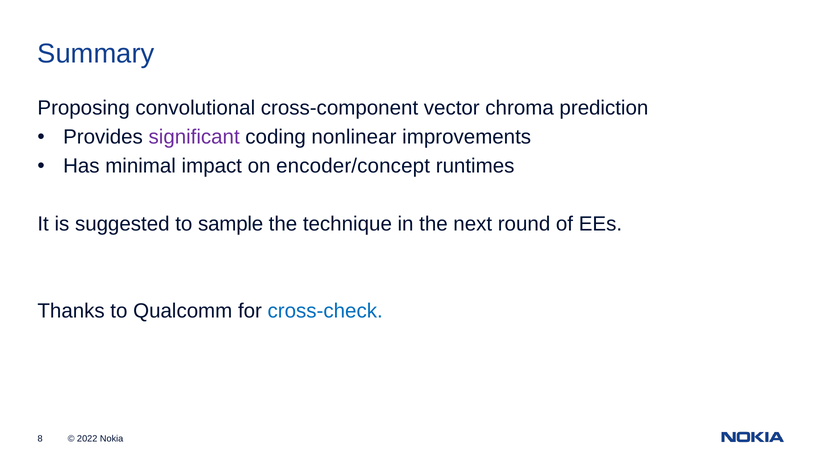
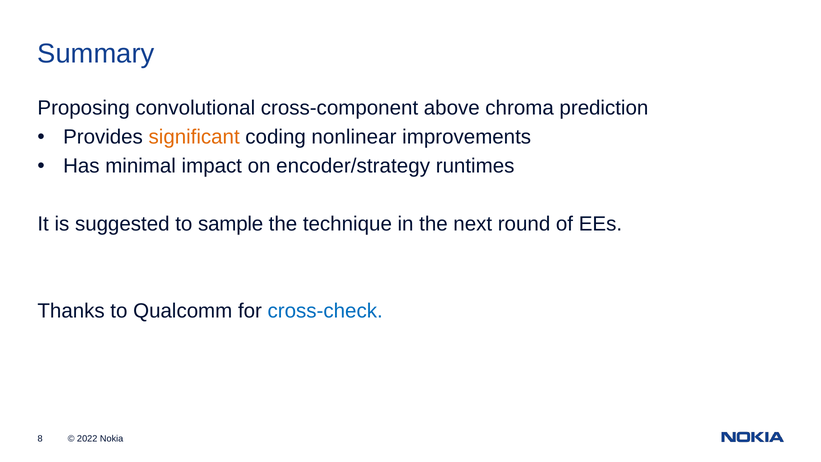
vector: vector -> above
significant colour: purple -> orange
encoder/concept: encoder/concept -> encoder/strategy
